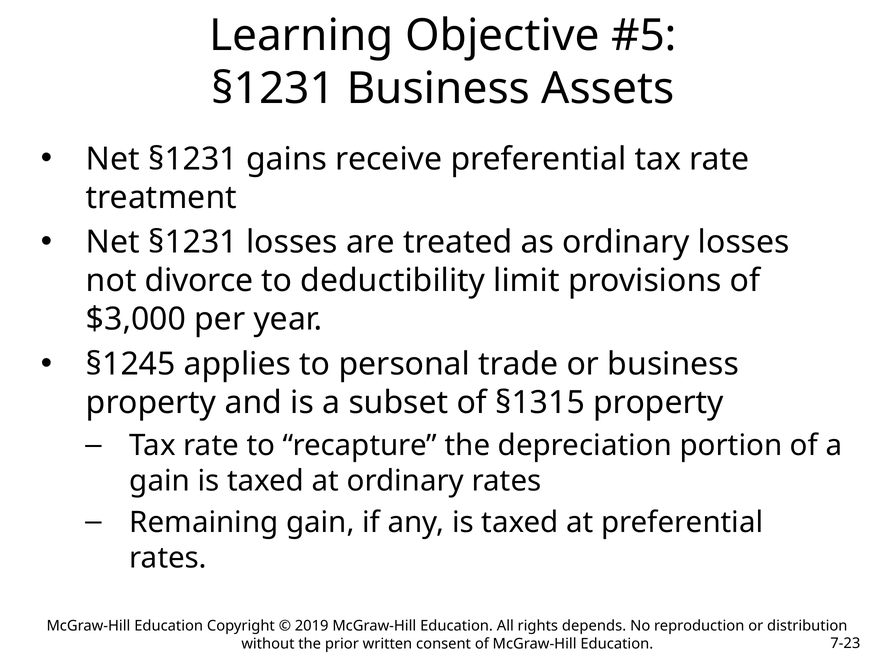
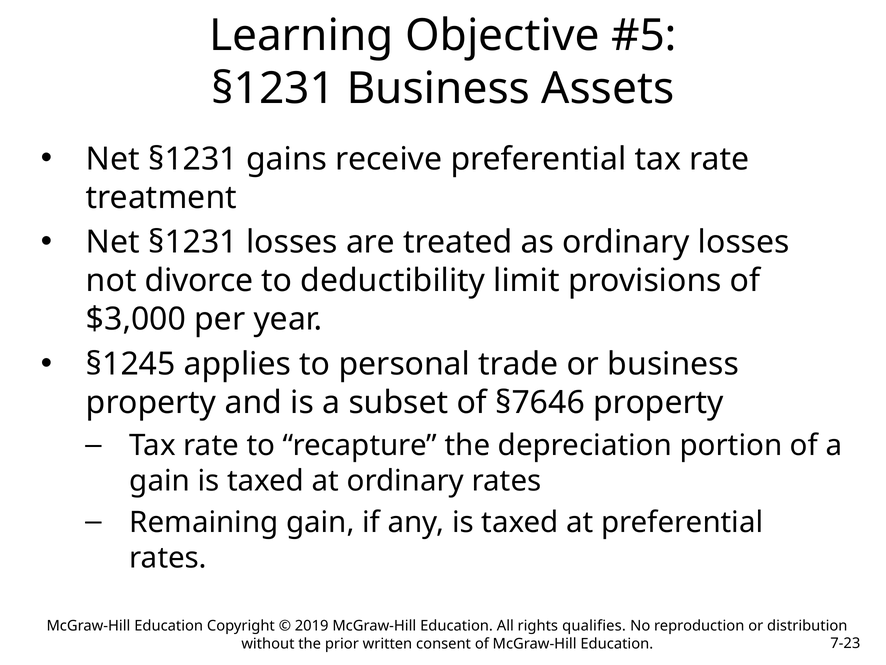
§1315: §1315 -> §7646
depends: depends -> qualifies
